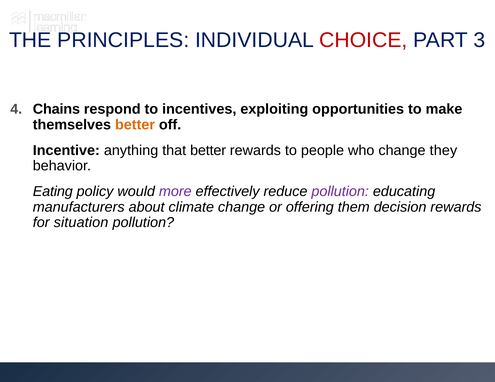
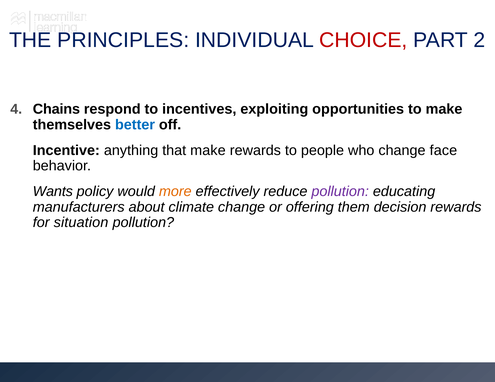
3: 3 -> 2
better at (135, 125) colour: orange -> blue
that better: better -> make
they: they -> face
Eating: Eating -> Wants
more colour: purple -> orange
